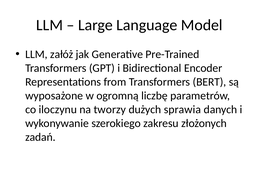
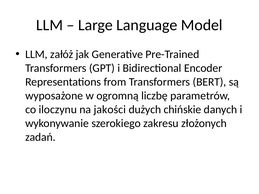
tworzy: tworzy -> jakości
sprawia: sprawia -> chińskie
